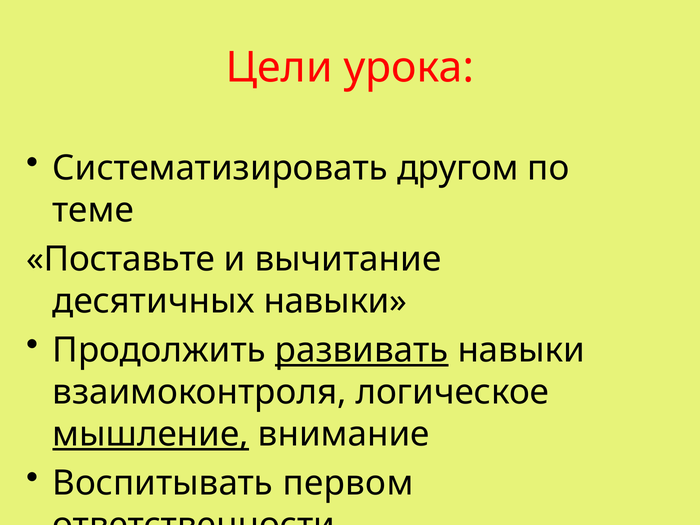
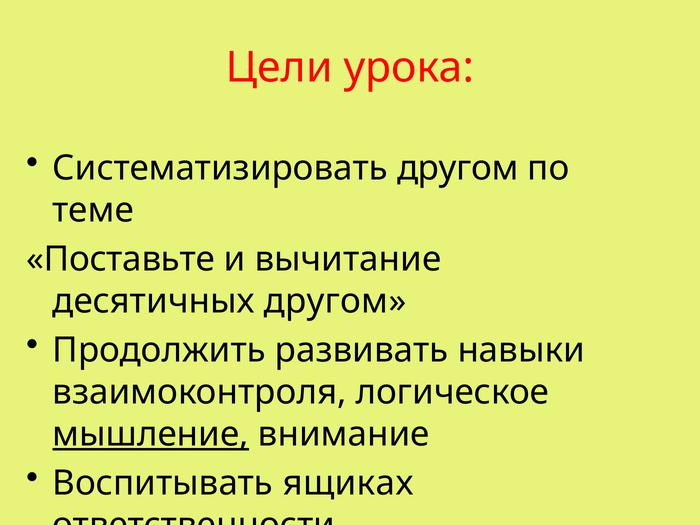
десятичных навыки: навыки -> другом
развивать underline: present -> none
первом: первом -> ящиках
